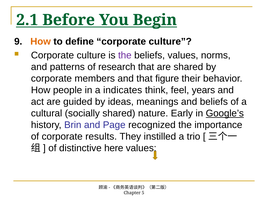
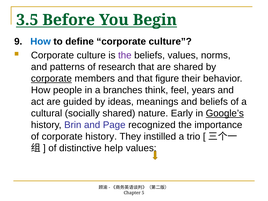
2.1: 2.1 -> 3.5
How at (41, 42) colour: orange -> blue
corporate at (51, 78) underline: none -> present
indicates: indicates -> branches
corporate results: results -> history
here: here -> help
